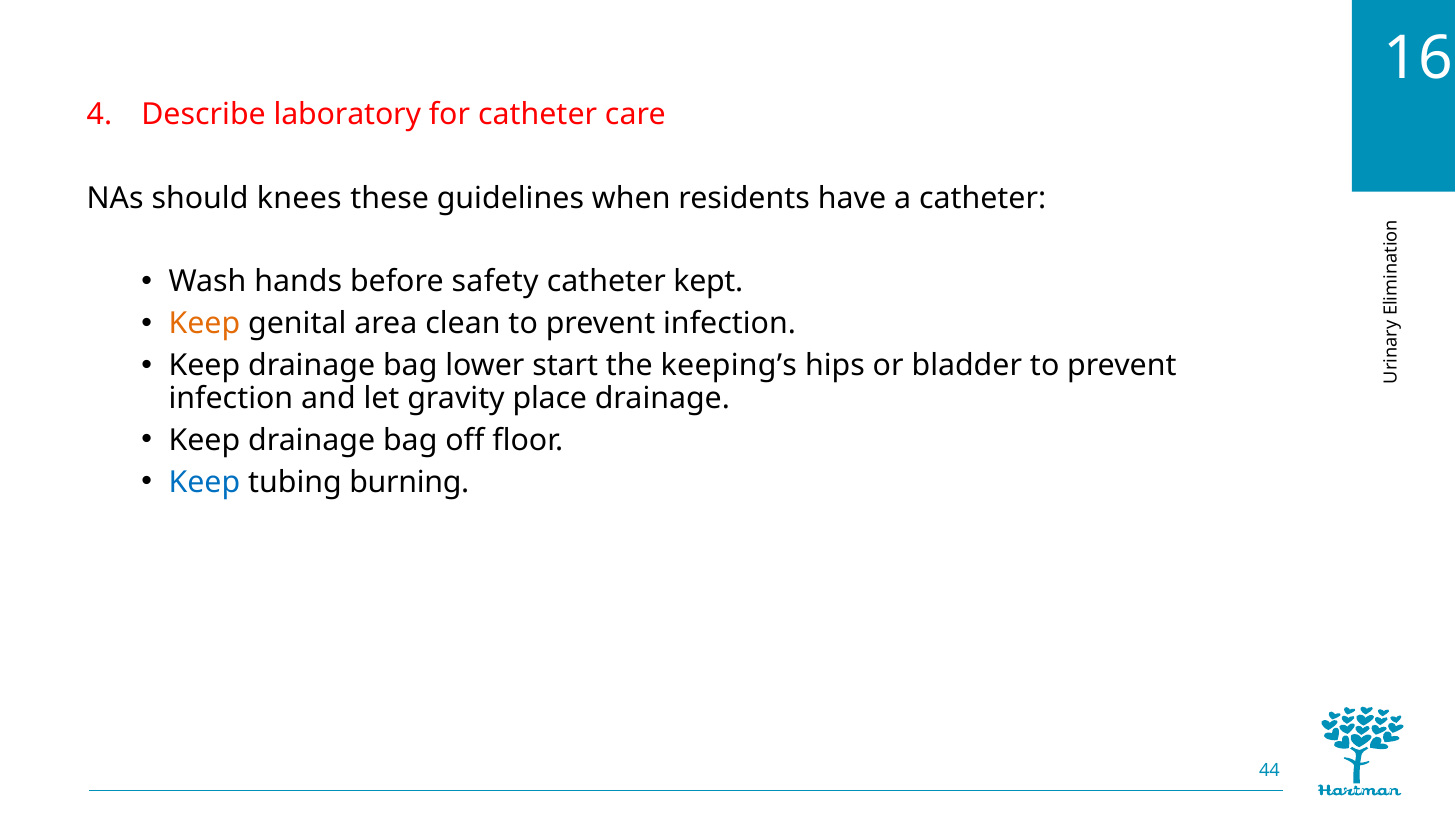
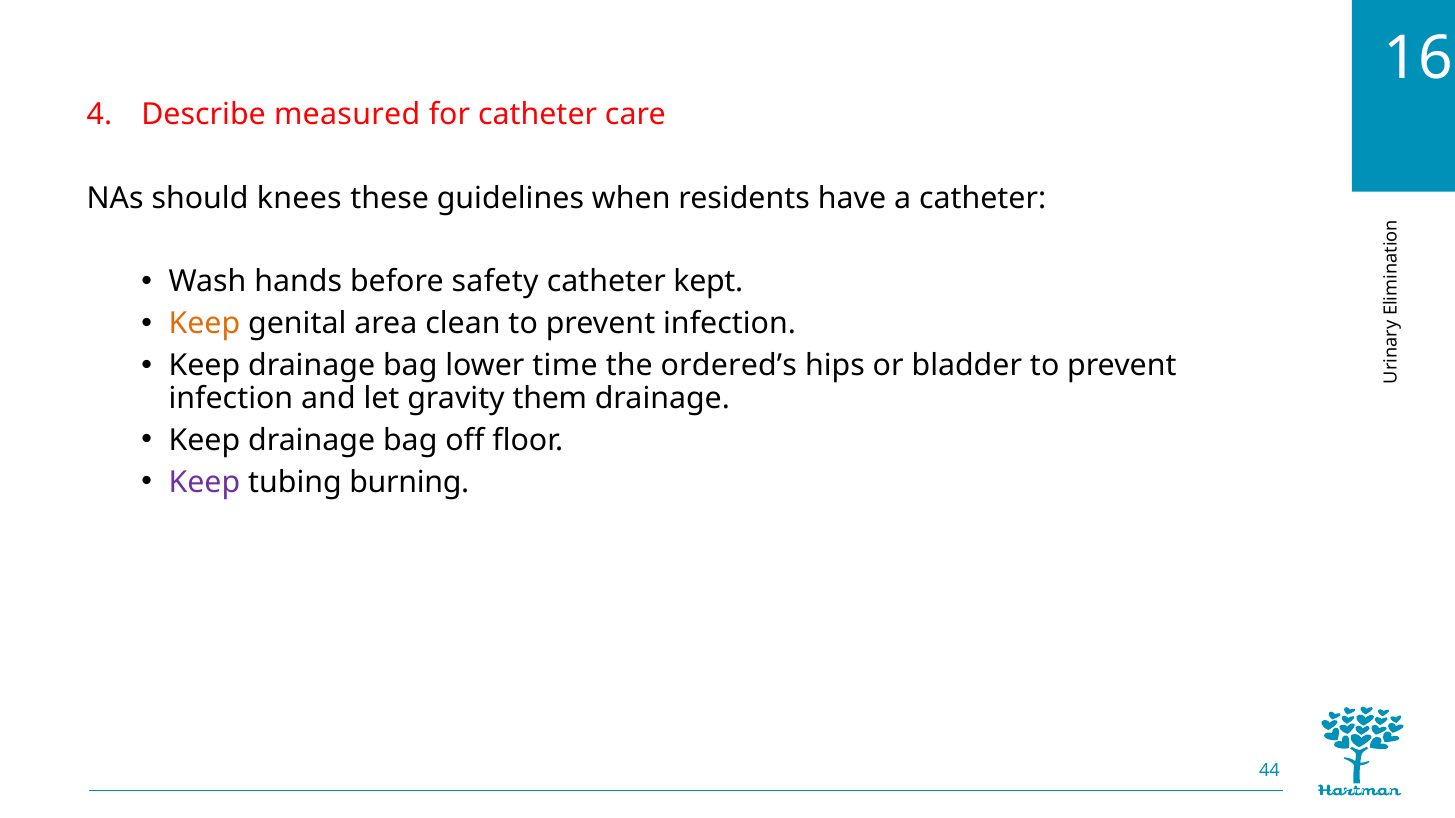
laboratory: laboratory -> measured
start: start -> time
keeping’s: keeping’s -> ordered’s
place: place -> them
Keep at (204, 482) colour: blue -> purple
